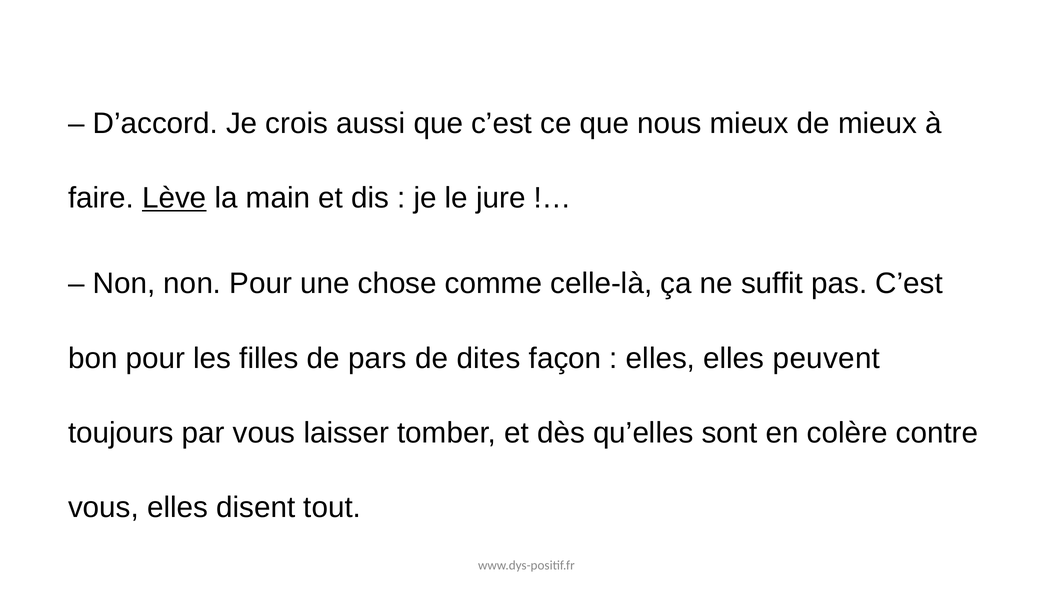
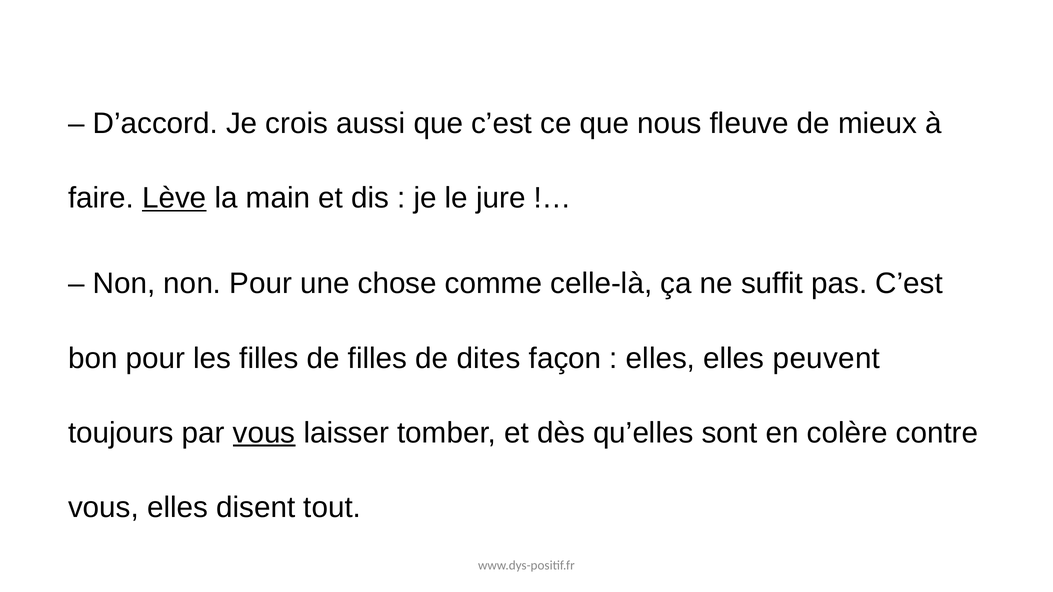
nous mieux: mieux -> fleuve
de pars: pars -> filles
vous at (264, 433) underline: none -> present
